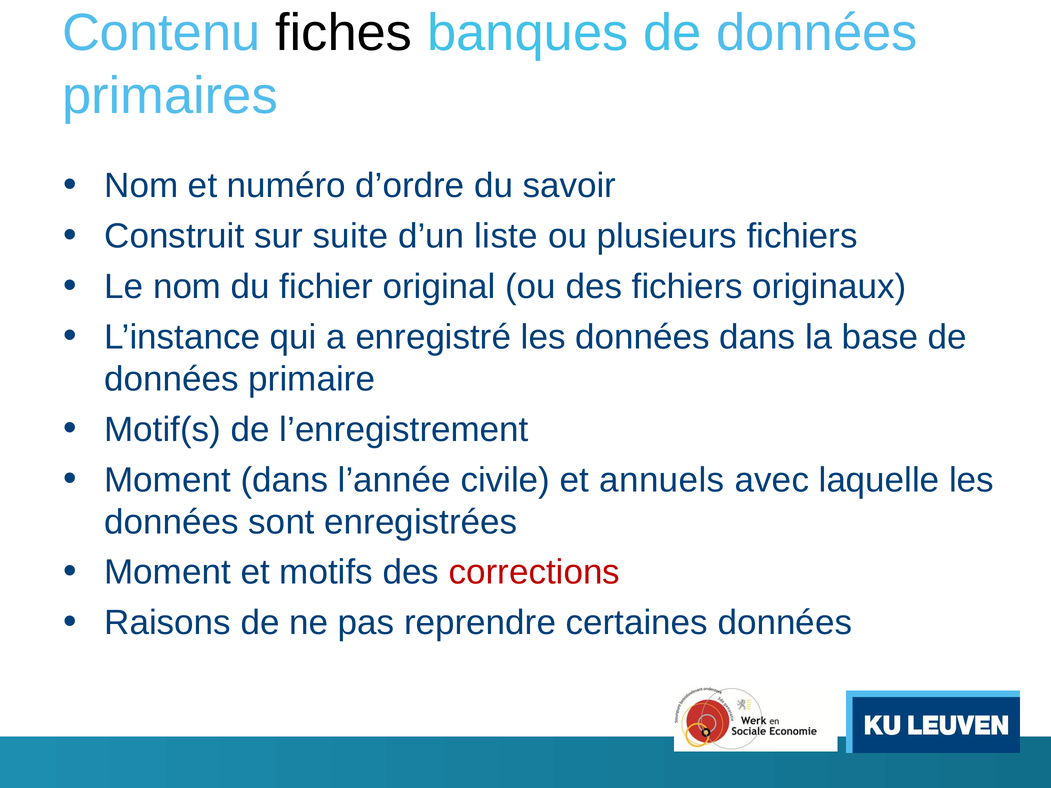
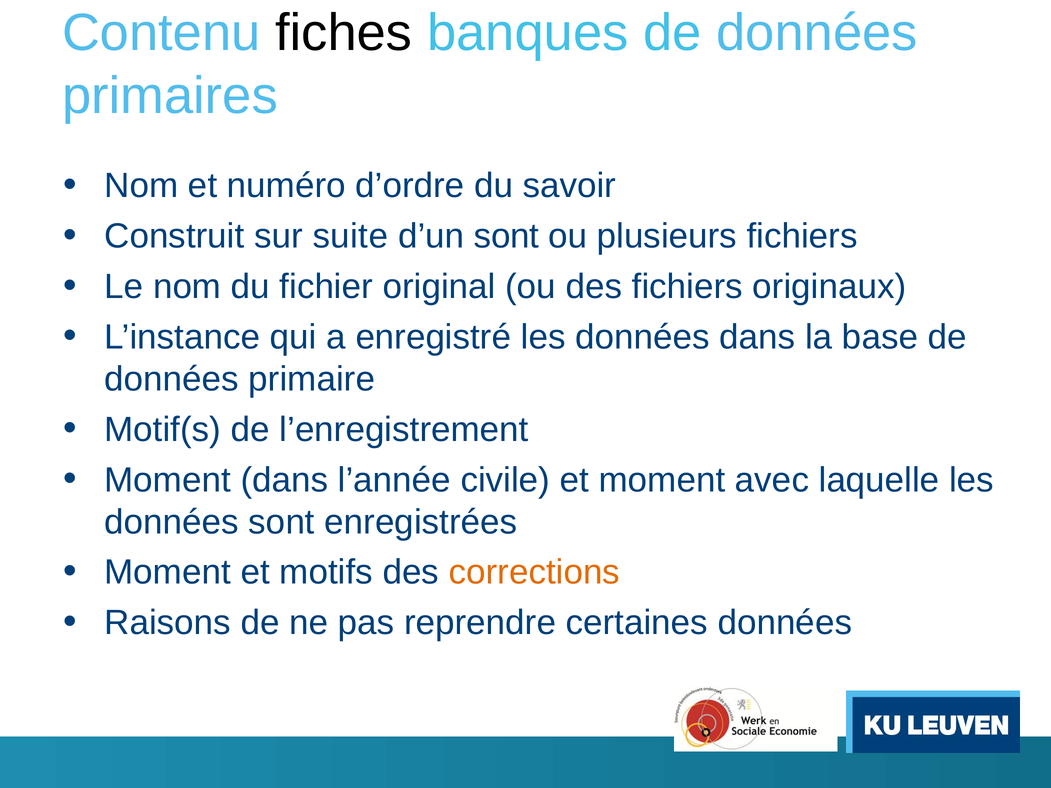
d’un liste: liste -> sont
et annuels: annuels -> moment
corrections colour: red -> orange
